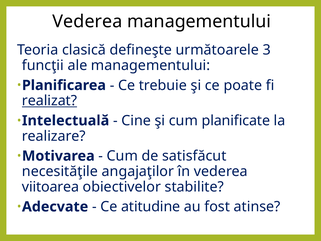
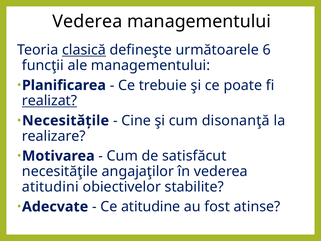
clasică underline: none -> present
3: 3 -> 6
Intelectuală at (66, 121): Intelectuală -> Necesităţile
planificate: planificate -> disonanţă
viitoarea: viitoarea -> atitudini
